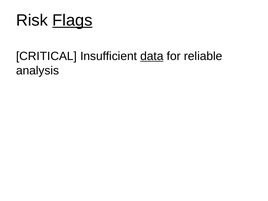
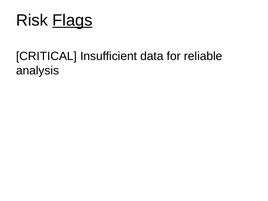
data underline: present -> none
